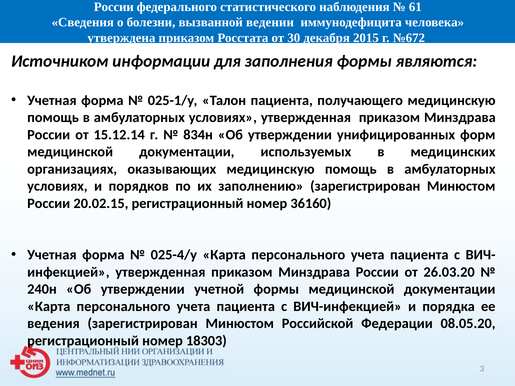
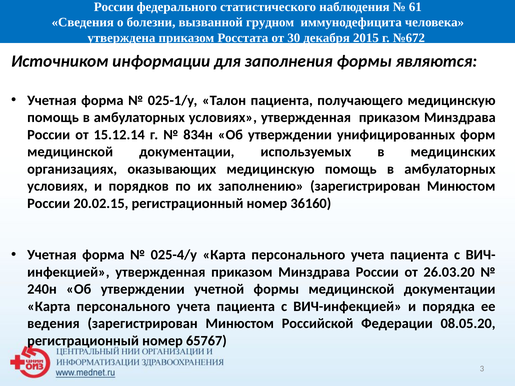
ведении: ведении -> грудном
18303: 18303 -> 65767
